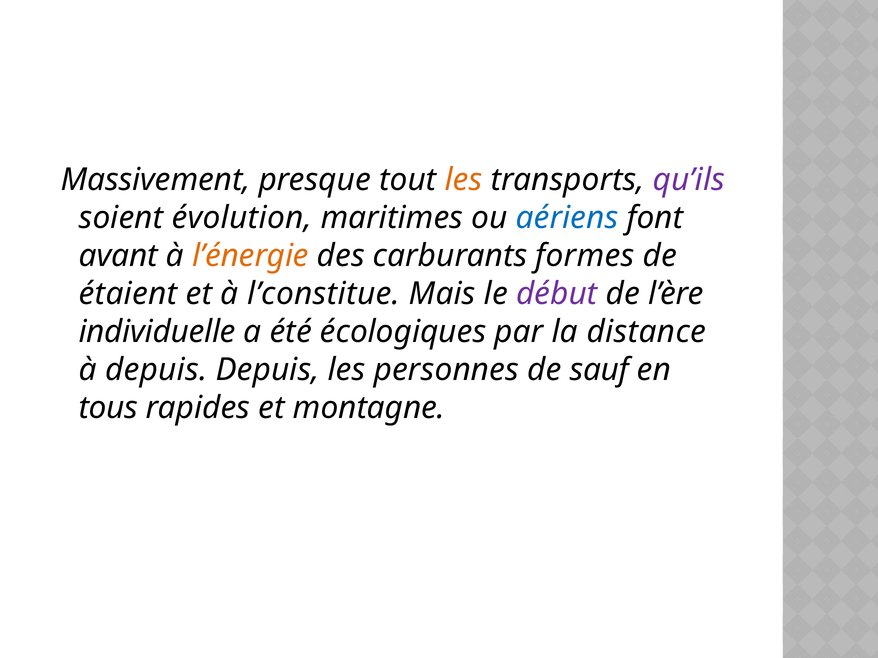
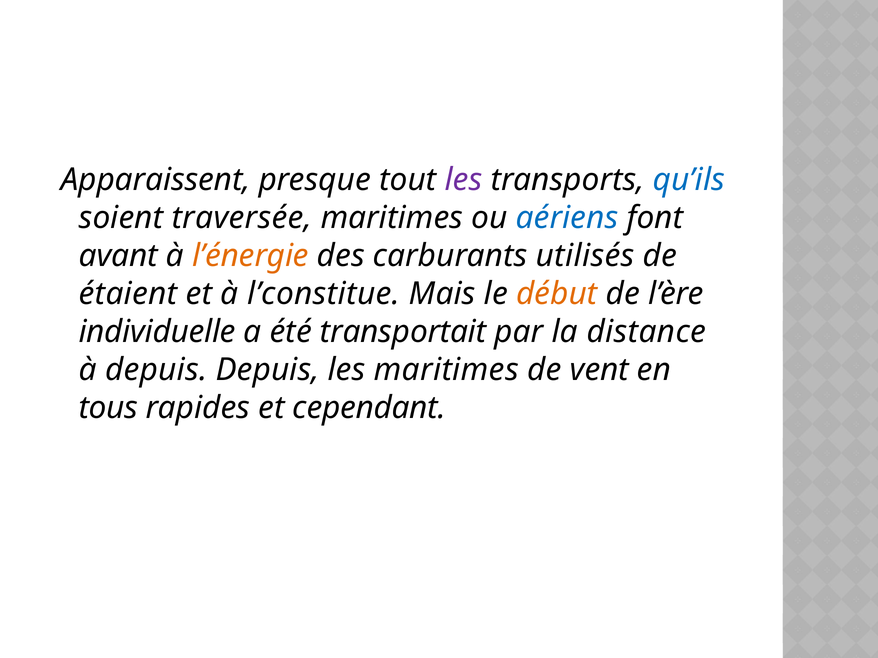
Massivement: Massivement -> Apparaissent
les at (464, 180) colour: orange -> purple
qu’ils colour: purple -> blue
évolution: évolution -> traversée
formes: formes -> utilisés
début colour: purple -> orange
écologiques: écologiques -> transportait
les personnes: personnes -> maritimes
sauf: sauf -> vent
montagne: montagne -> cependant
